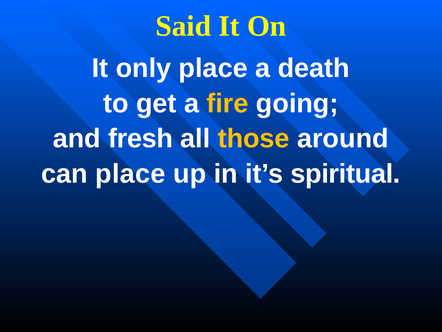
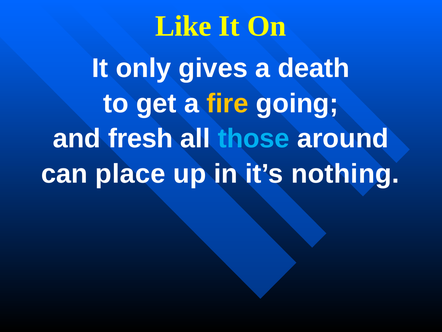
Said: Said -> Like
only place: place -> gives
those colour: yellow -> light blue
spiritual: spiritual -> nothing
